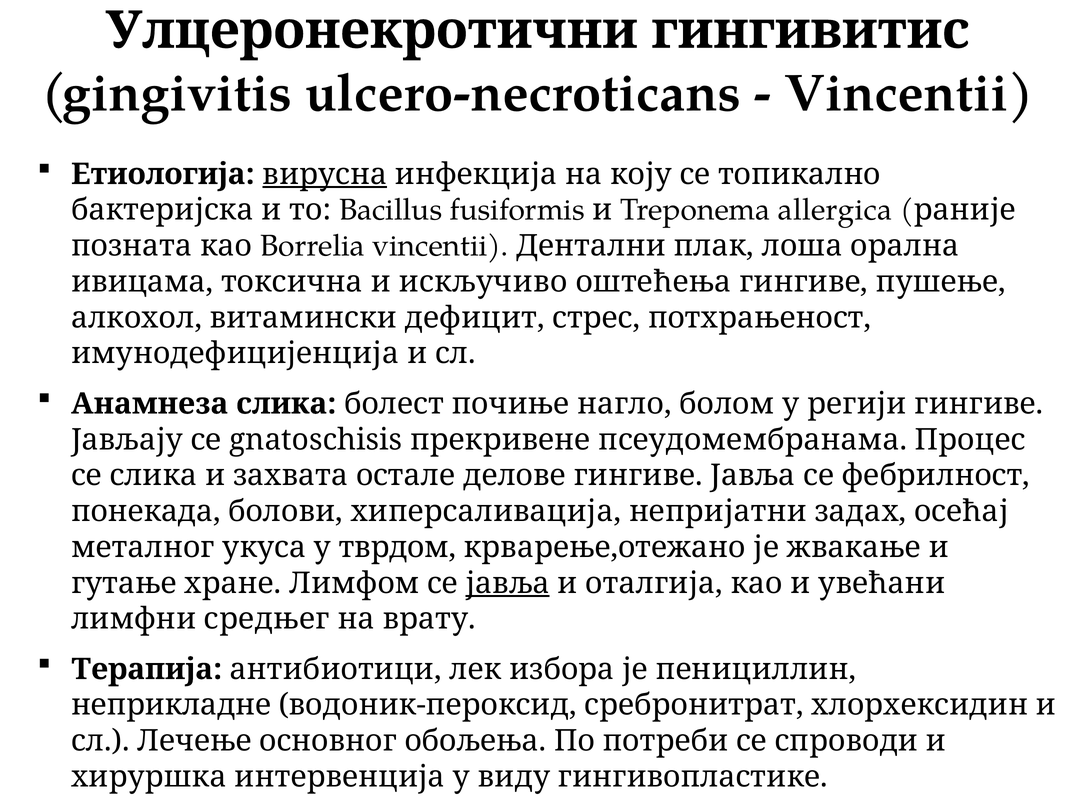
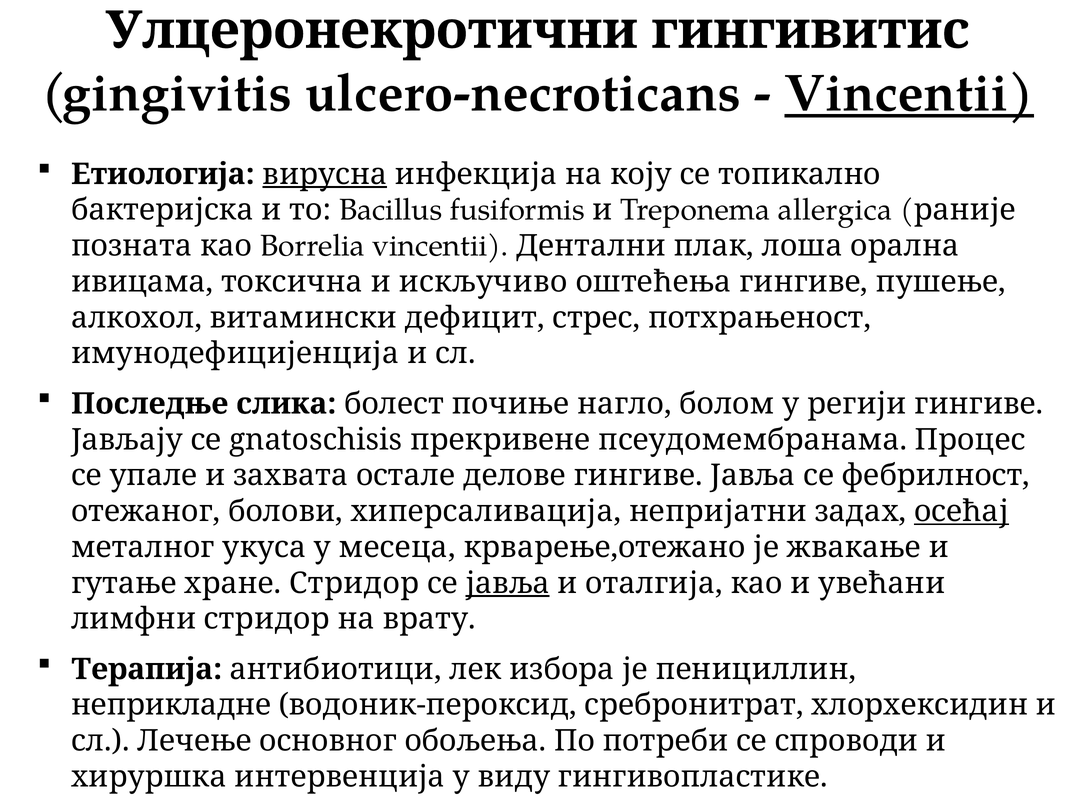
Vincentii at (909, 93) underline: none -> present
Анамнеза: Анамнеза -> Последње
се слика: слика -> упале
понекада: понекада -> отежаног
осећај underline: none -> present
тврдом: тврдом -> месеца
хране Лимфом: Лимфом -> Стридор
лимфни средњег: средњег -> стридор
